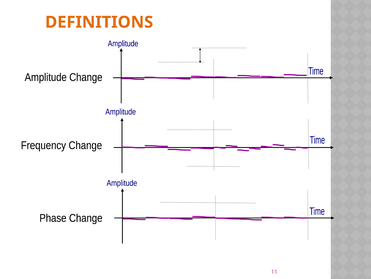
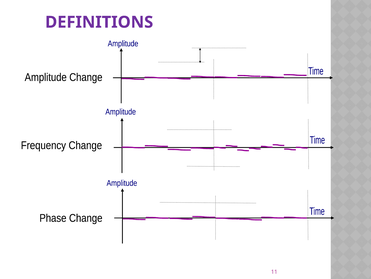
DEFINITIONS colour: orange -> purple
